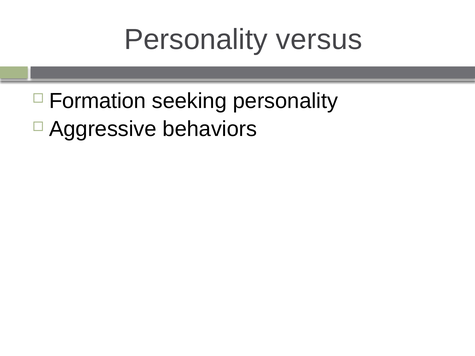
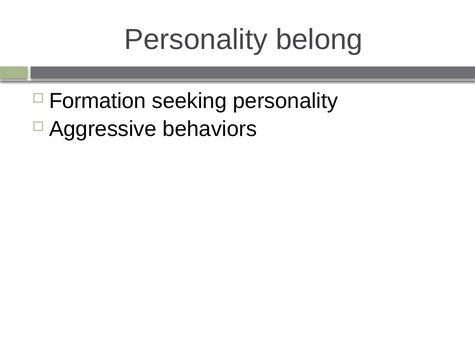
versus: versus -> belong
